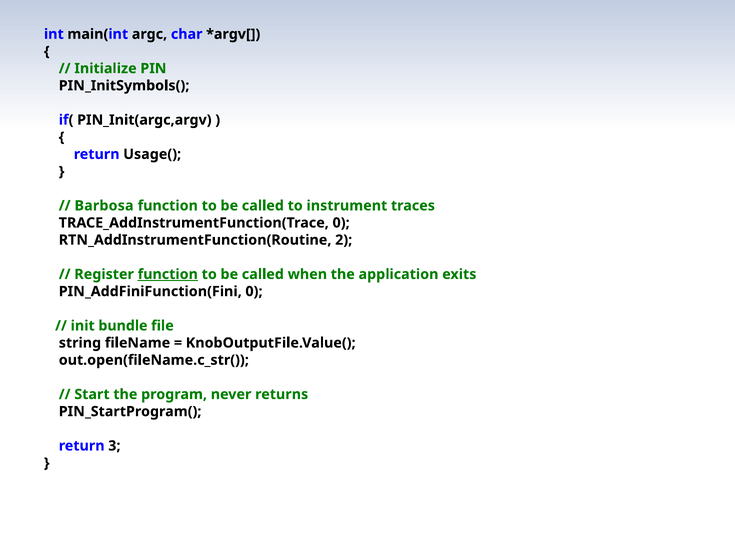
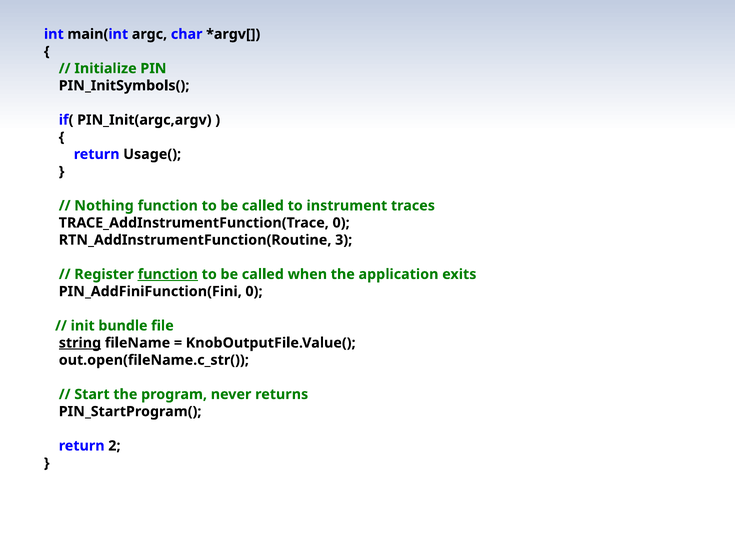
Barbosa: Barbosa -> Nothing
2: 2 -> 3
string underline: none -> present
3: 3 -> 2
